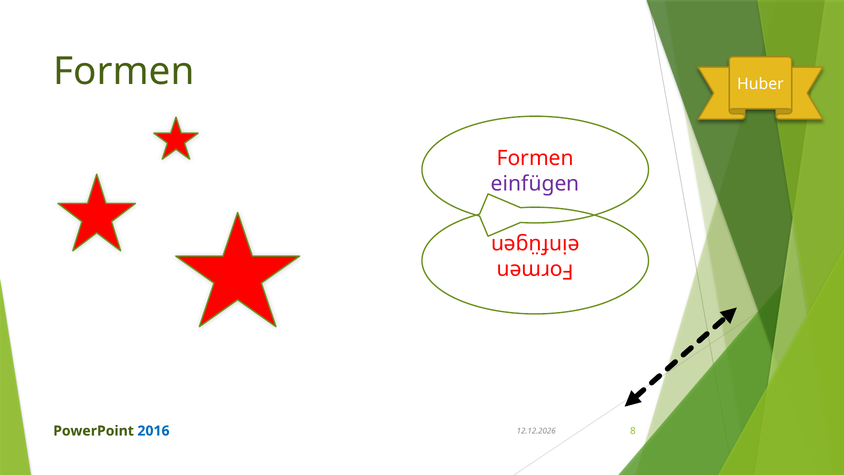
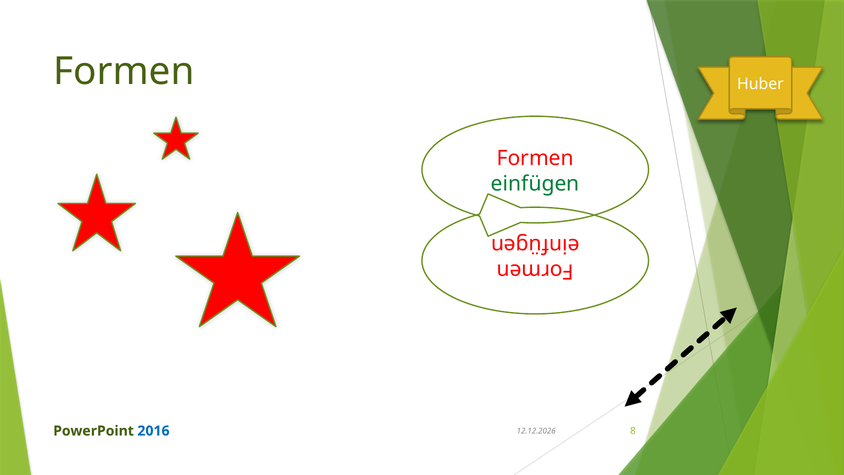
einfügen colour: purple -> green
